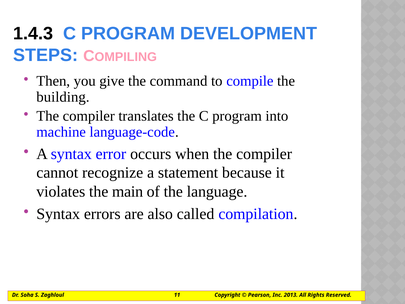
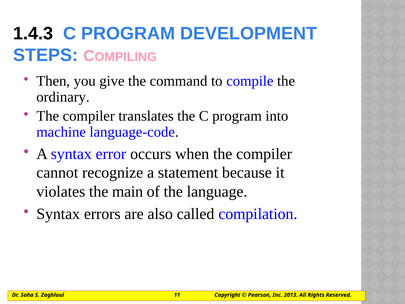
building: building -> ordinary
